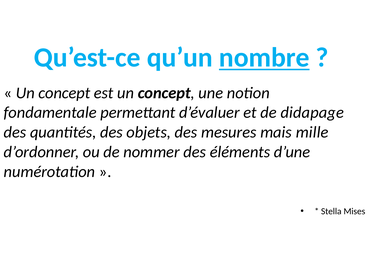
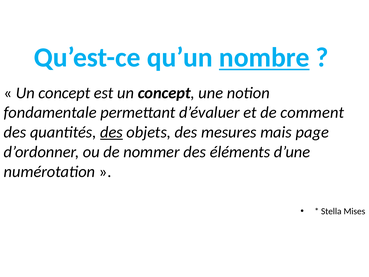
didapage: didapage -> comment
des at (111, 132) underline: none -> present
mille: mille -> page
